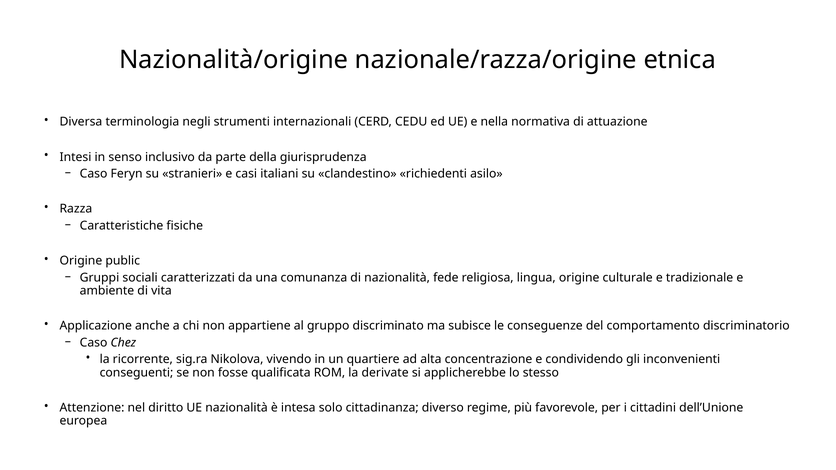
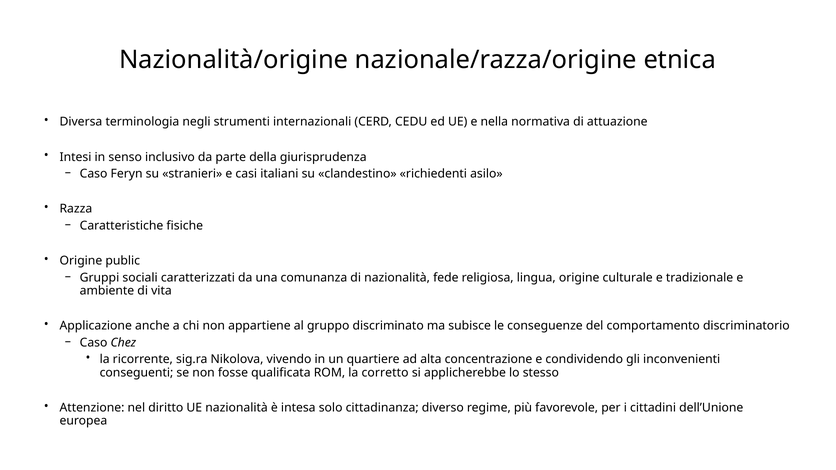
derivate: derivate -> corretto
